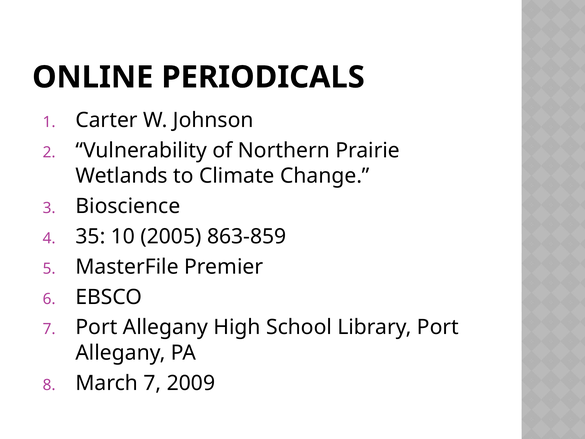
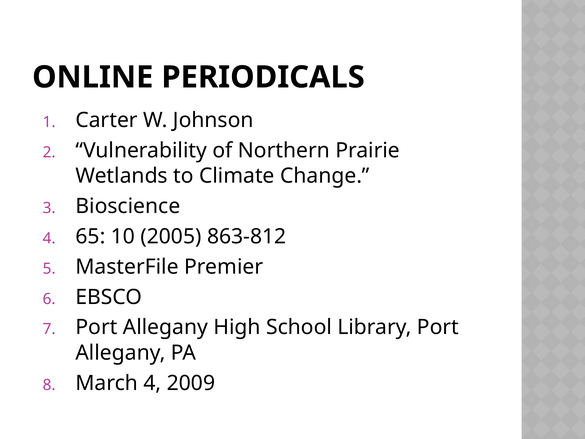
35: 35 -> 65
863-859: 863-859 -> 863-812
March 7: 7 -> 4
